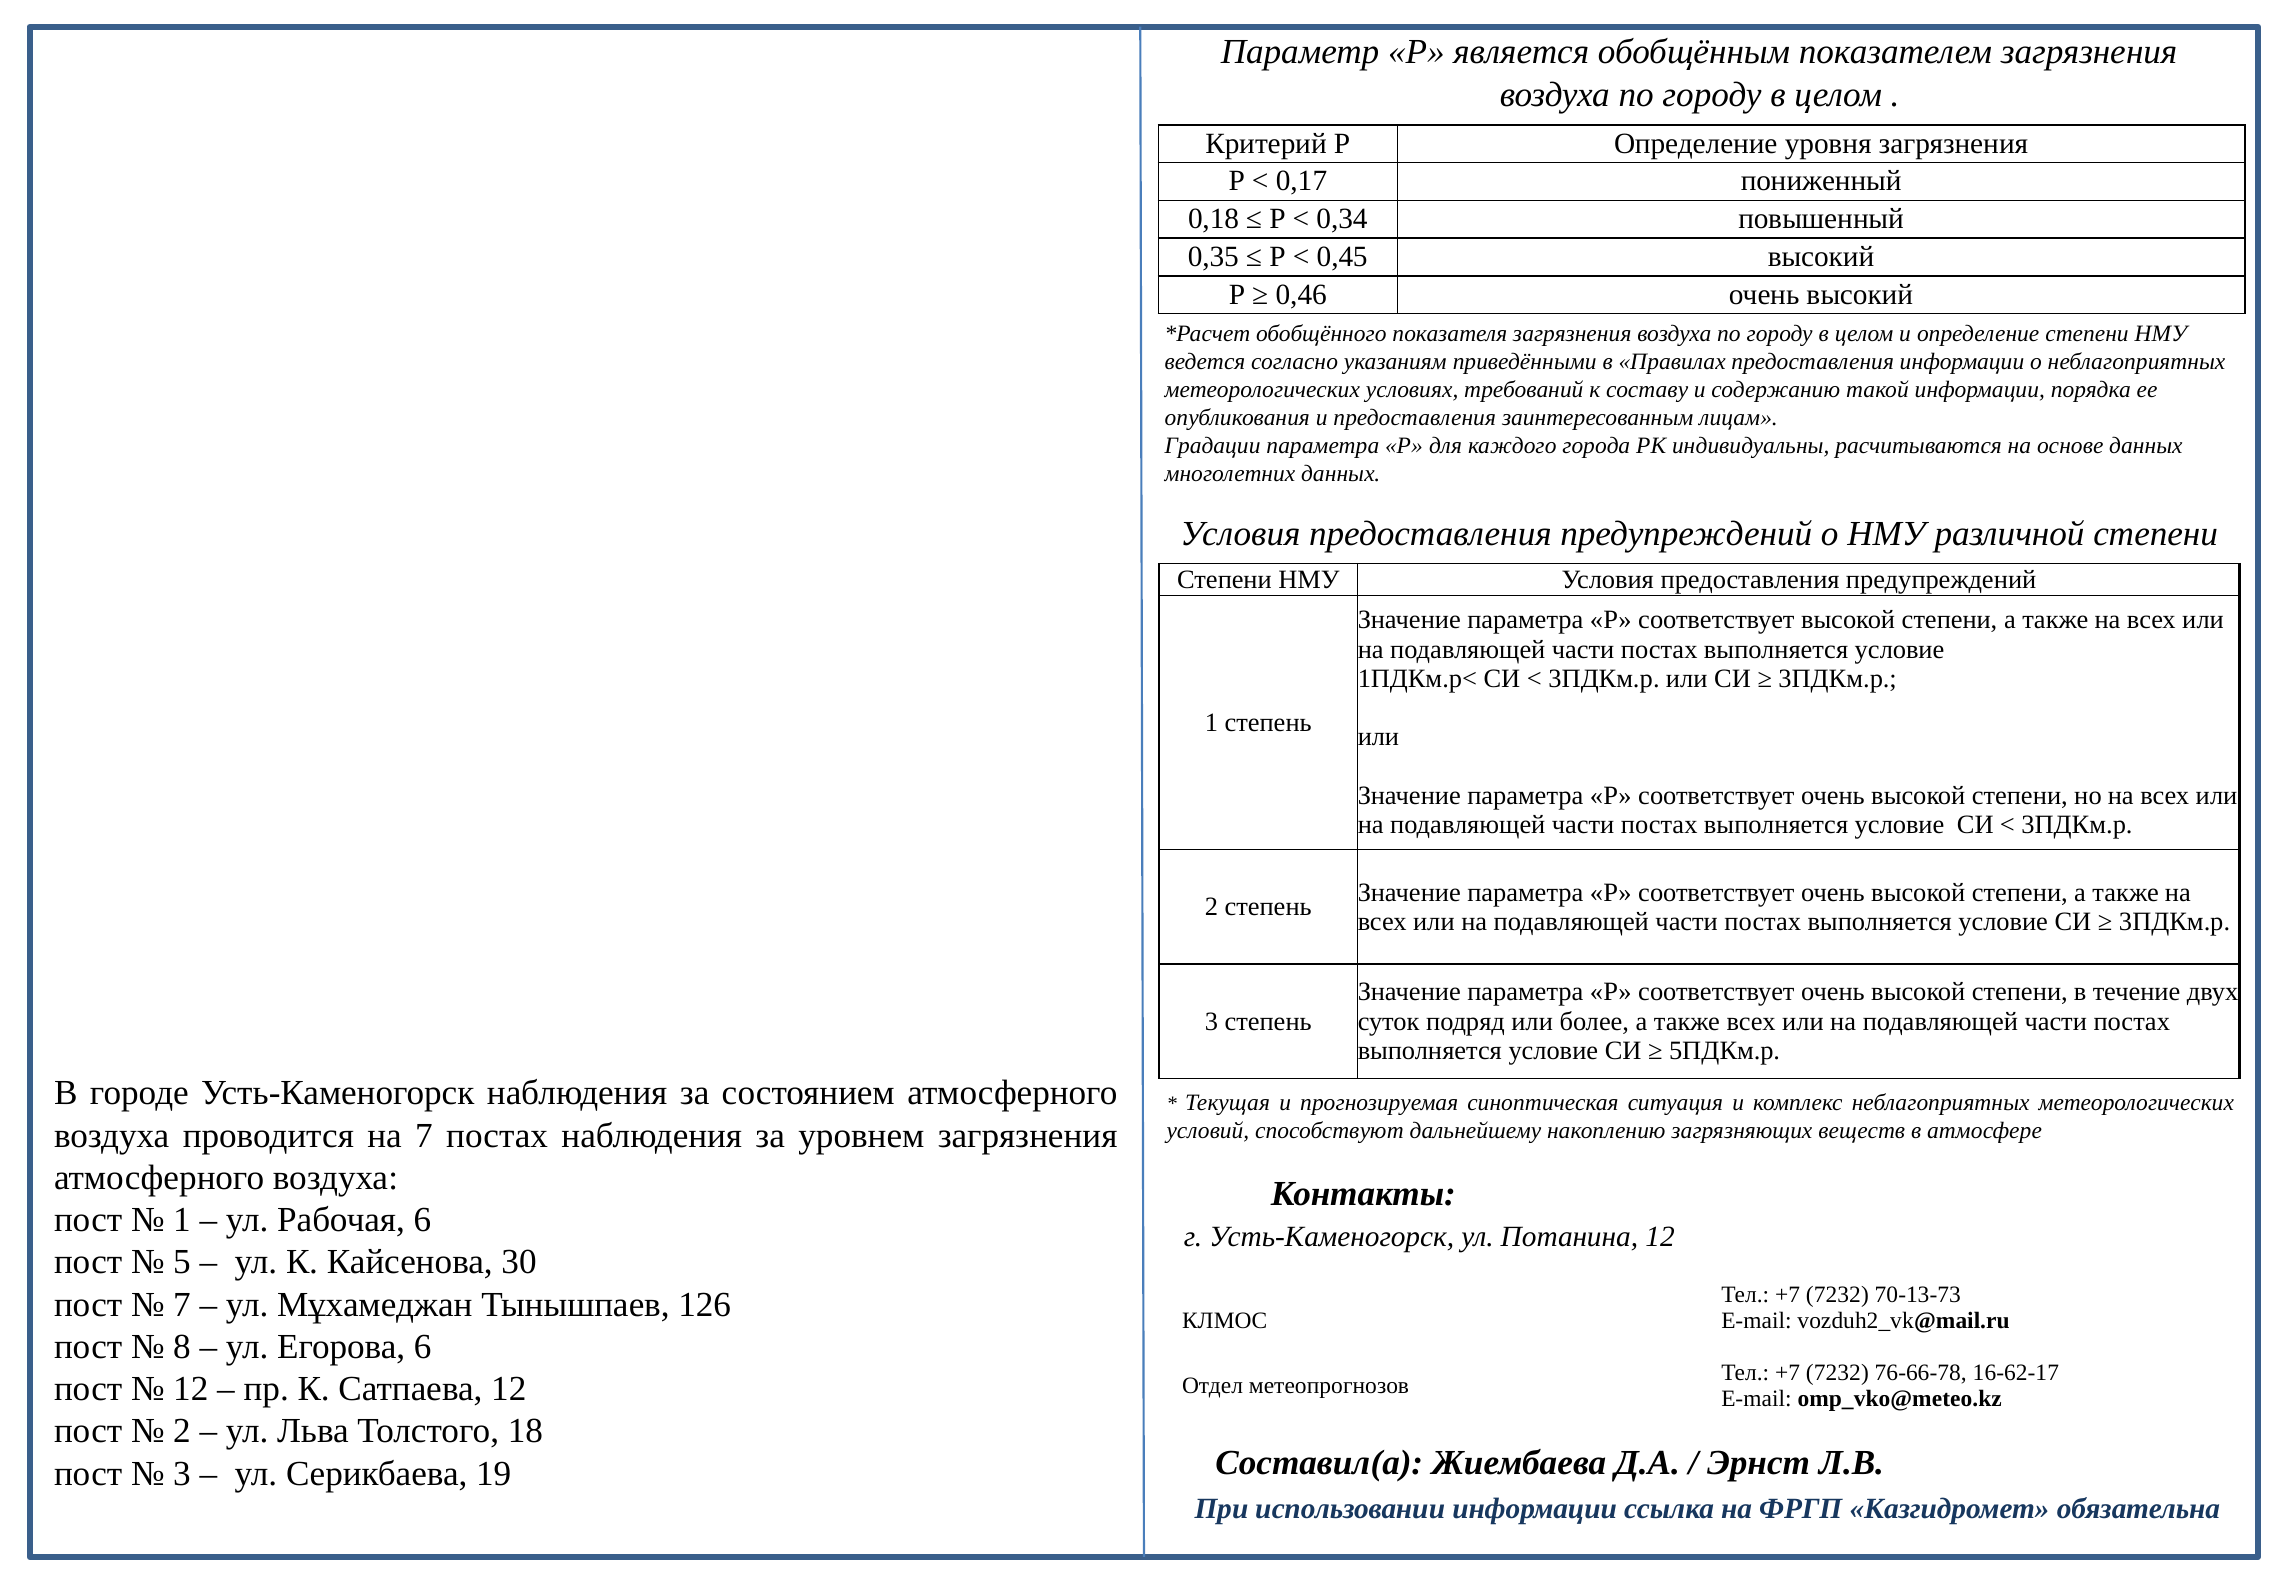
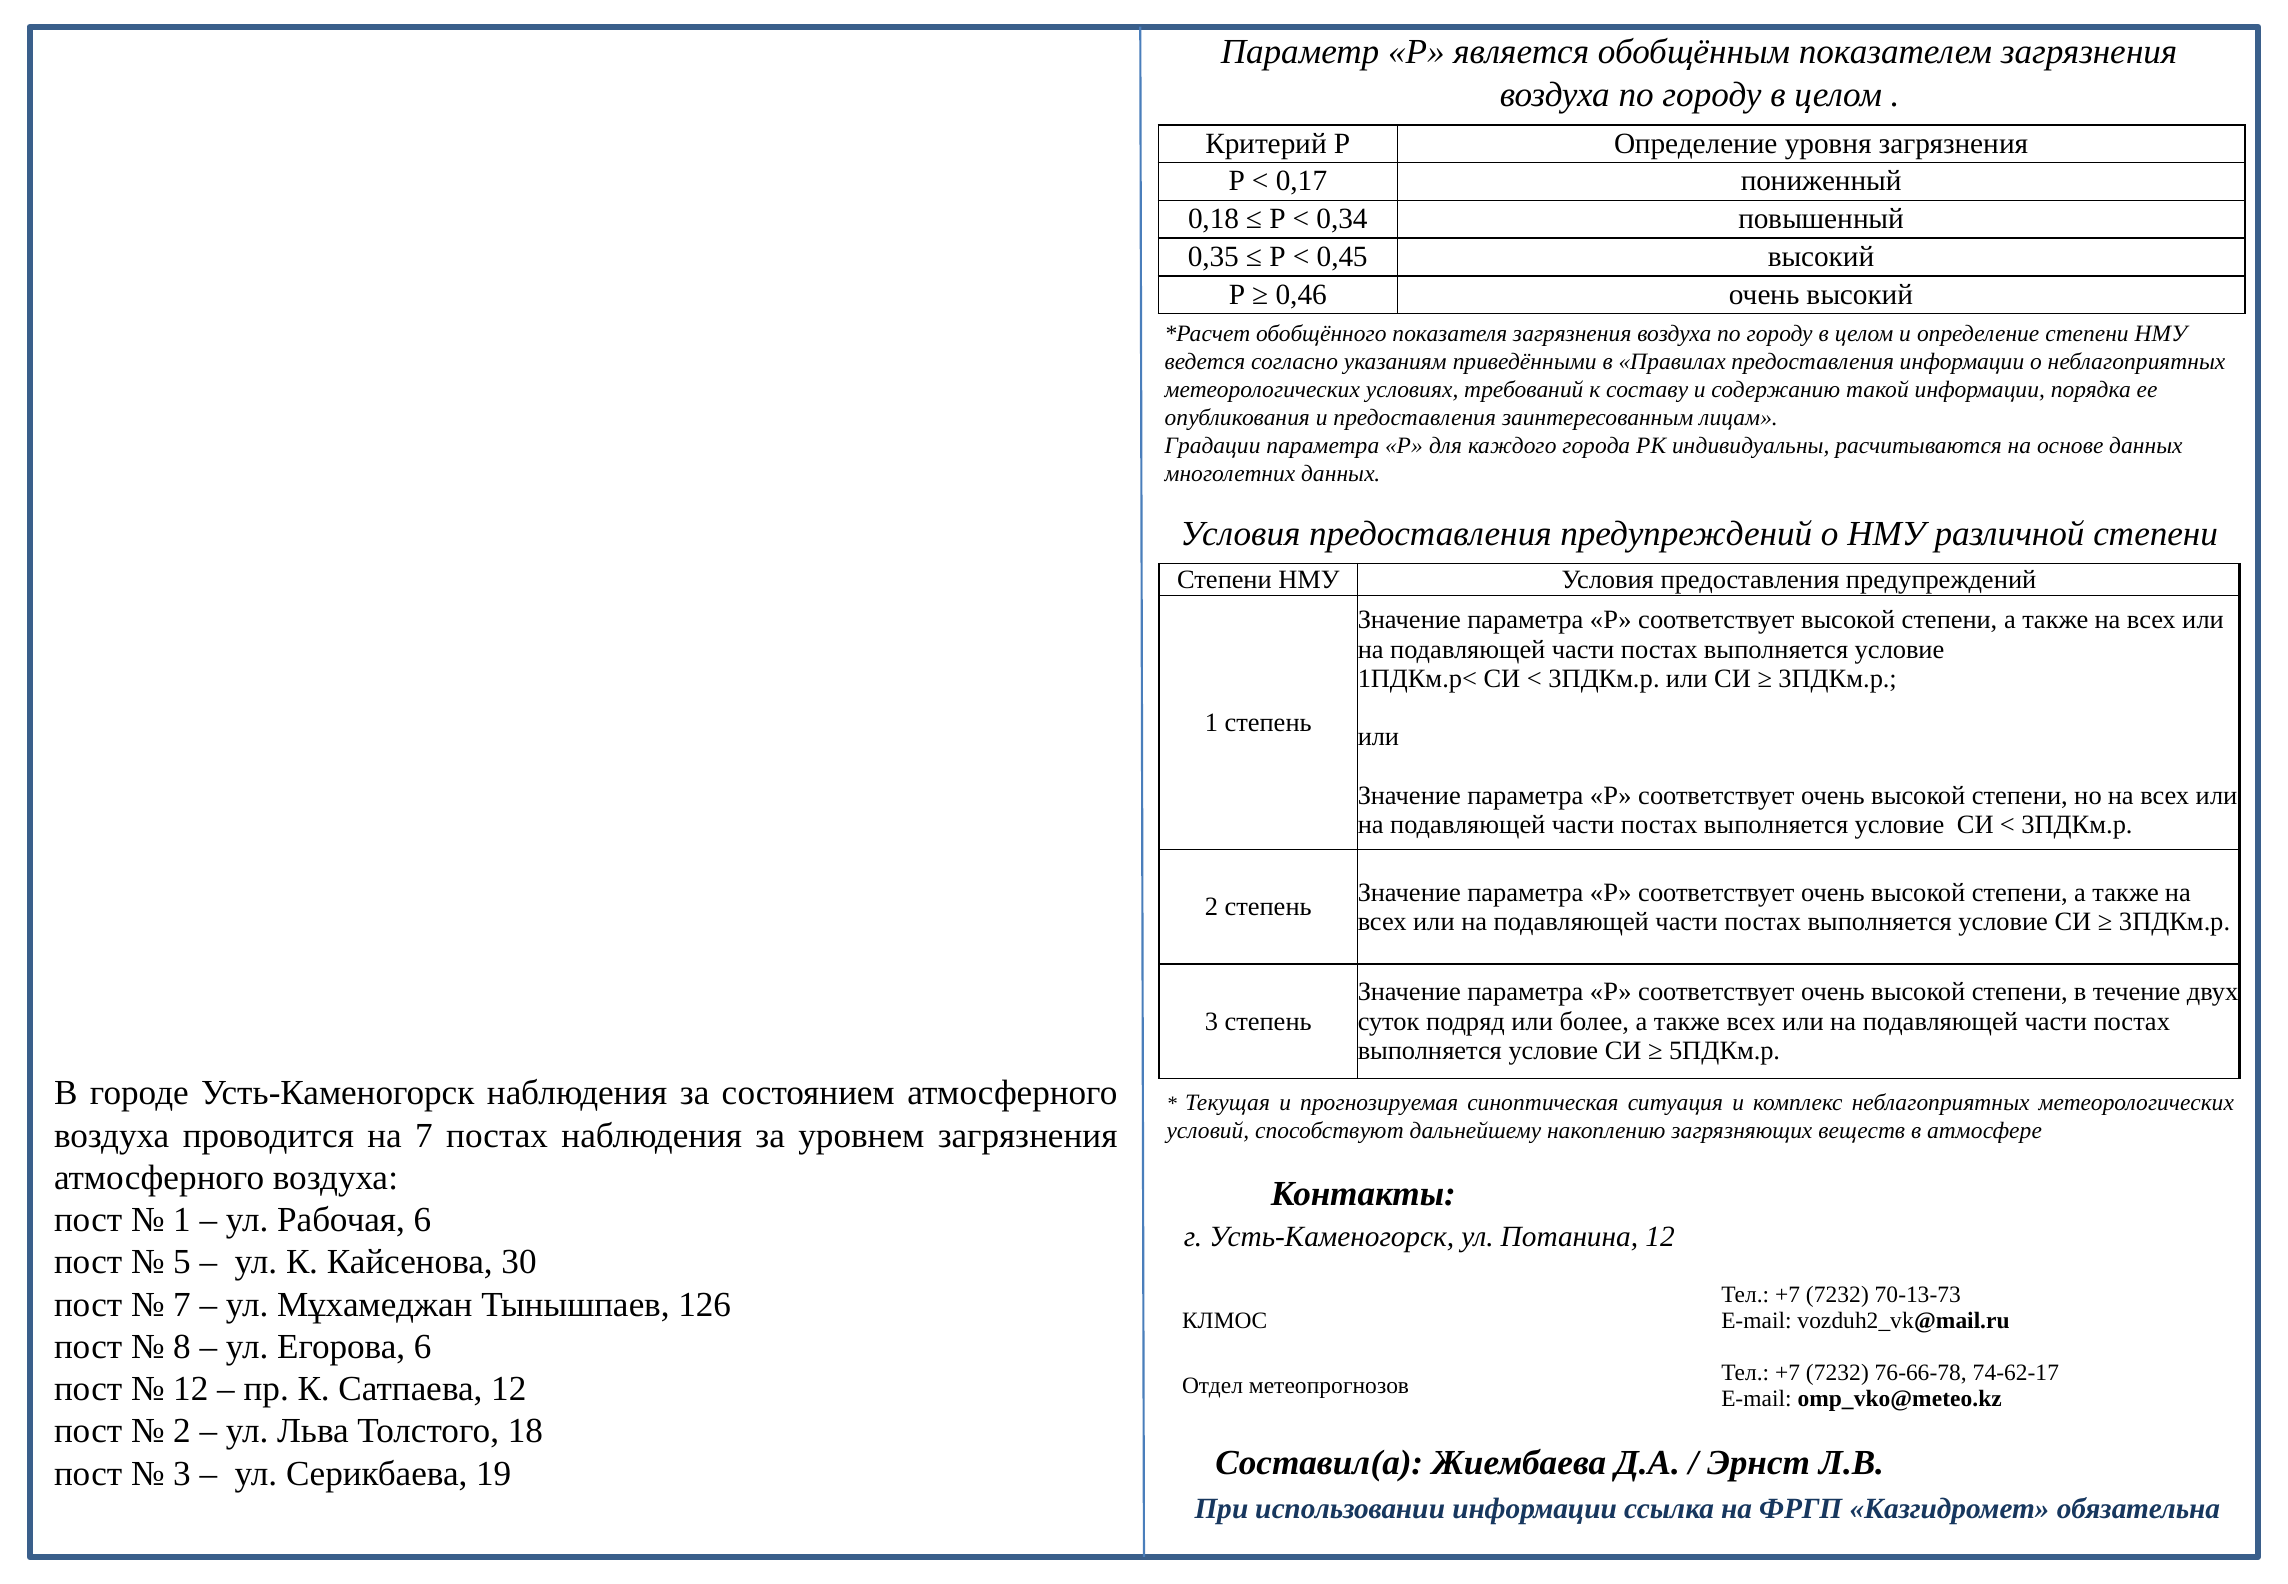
16-62-17: 16-62-17 -> 74-62-17
